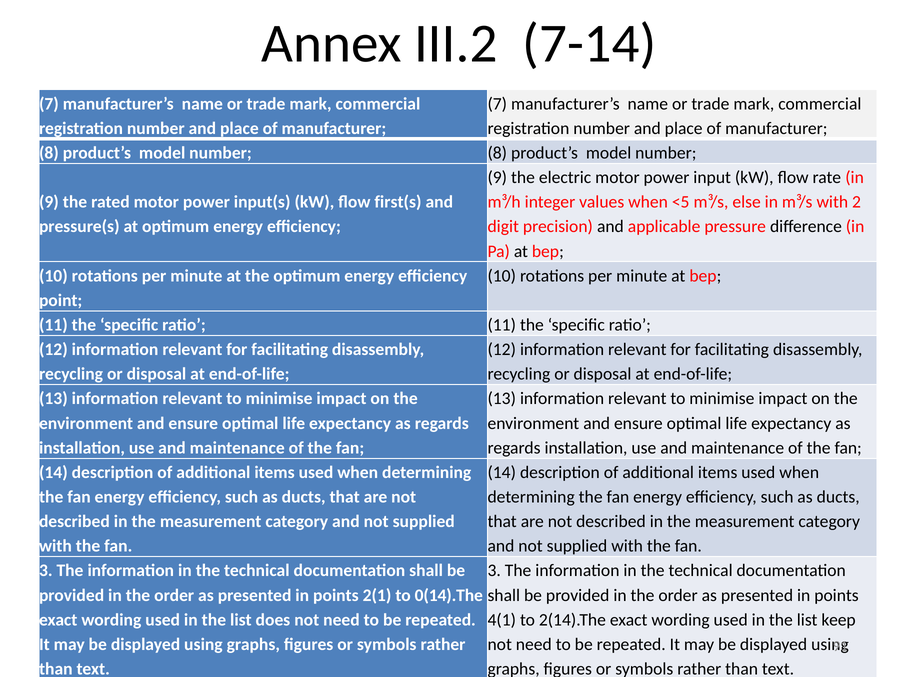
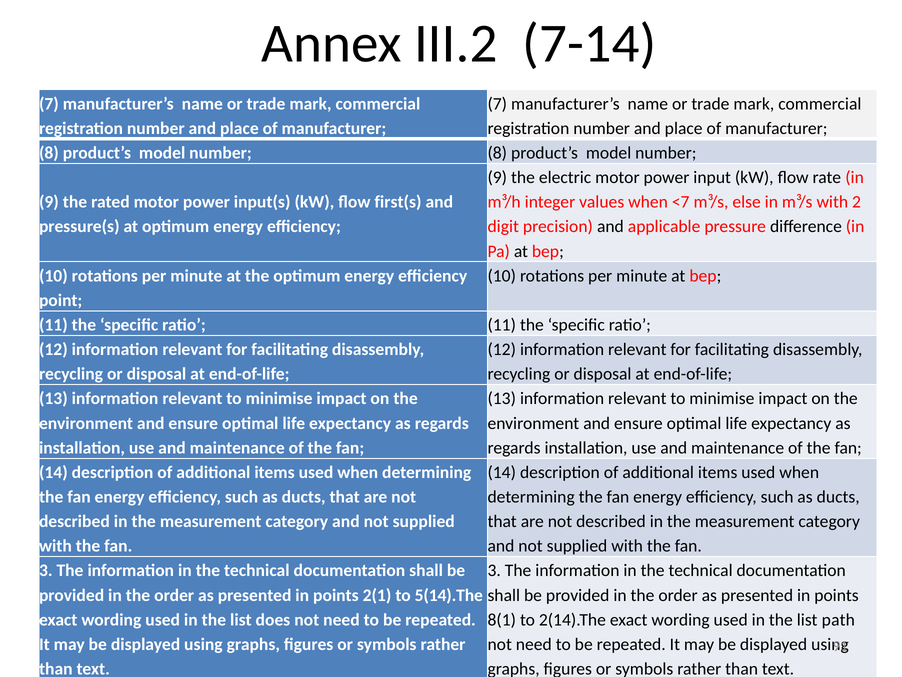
<5: <5 -> <7
0(14).The: 0(14).The -> 5(14).The
4(1: 4(1 -> 8(1
keep: keep -> path
